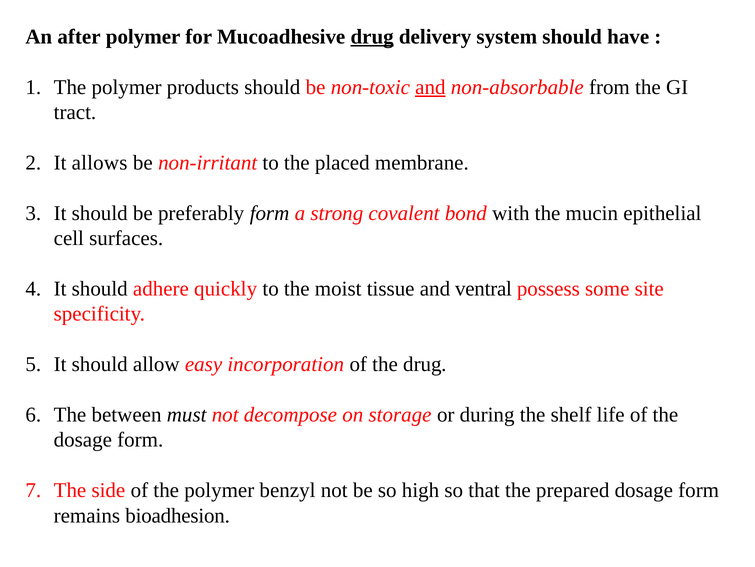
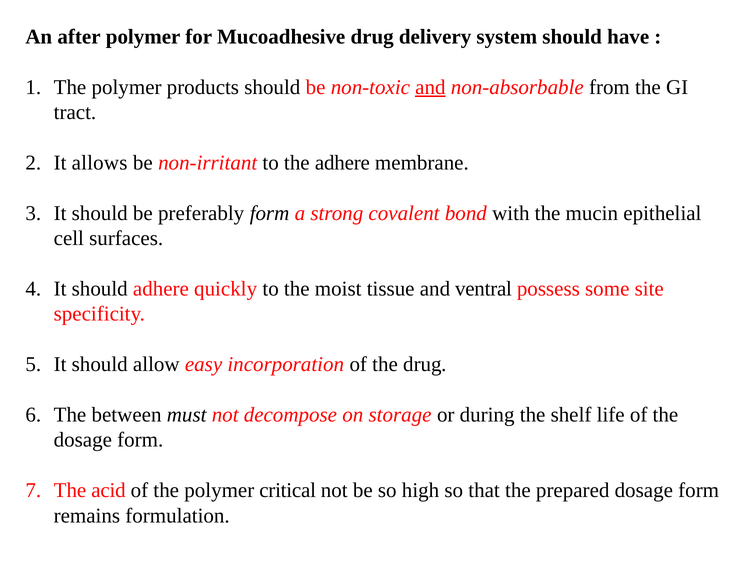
drug at (372, 37) underline: present -> none
the placed: placed -> adhere
side: side -> acid
benzyl: benzyl -> critical
bioadhesion: bioadhesion -> formulation
